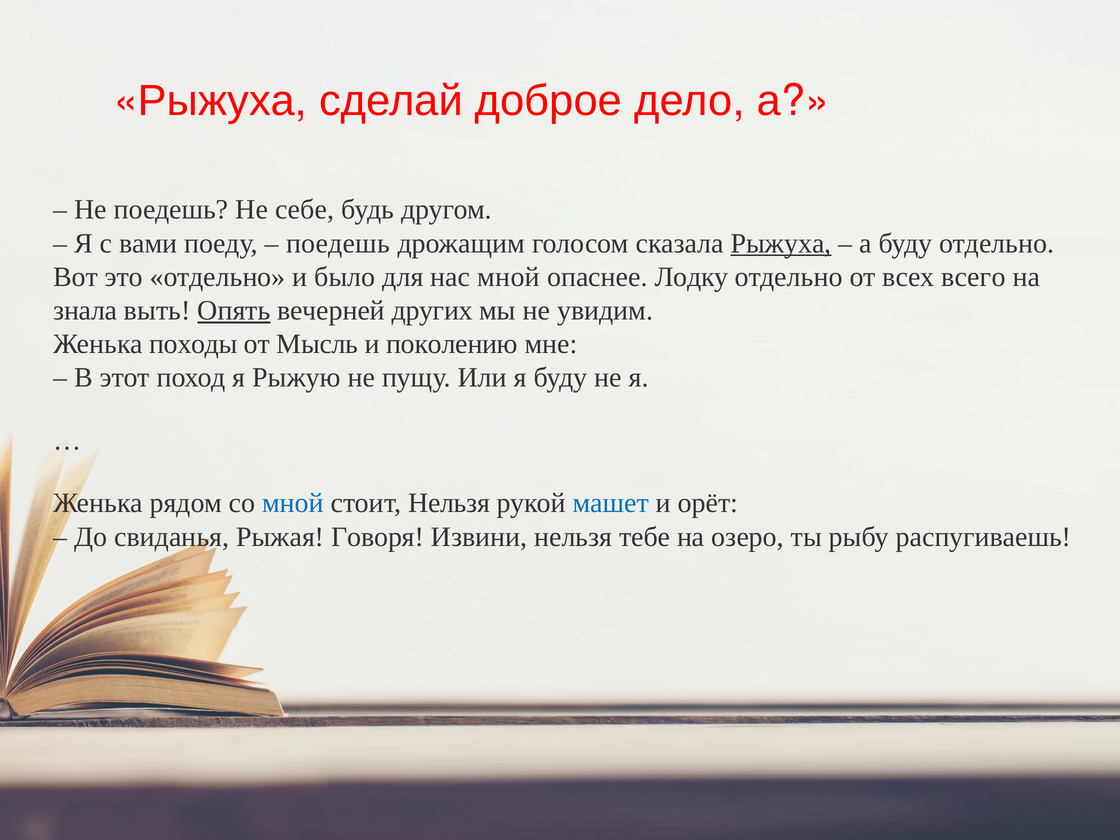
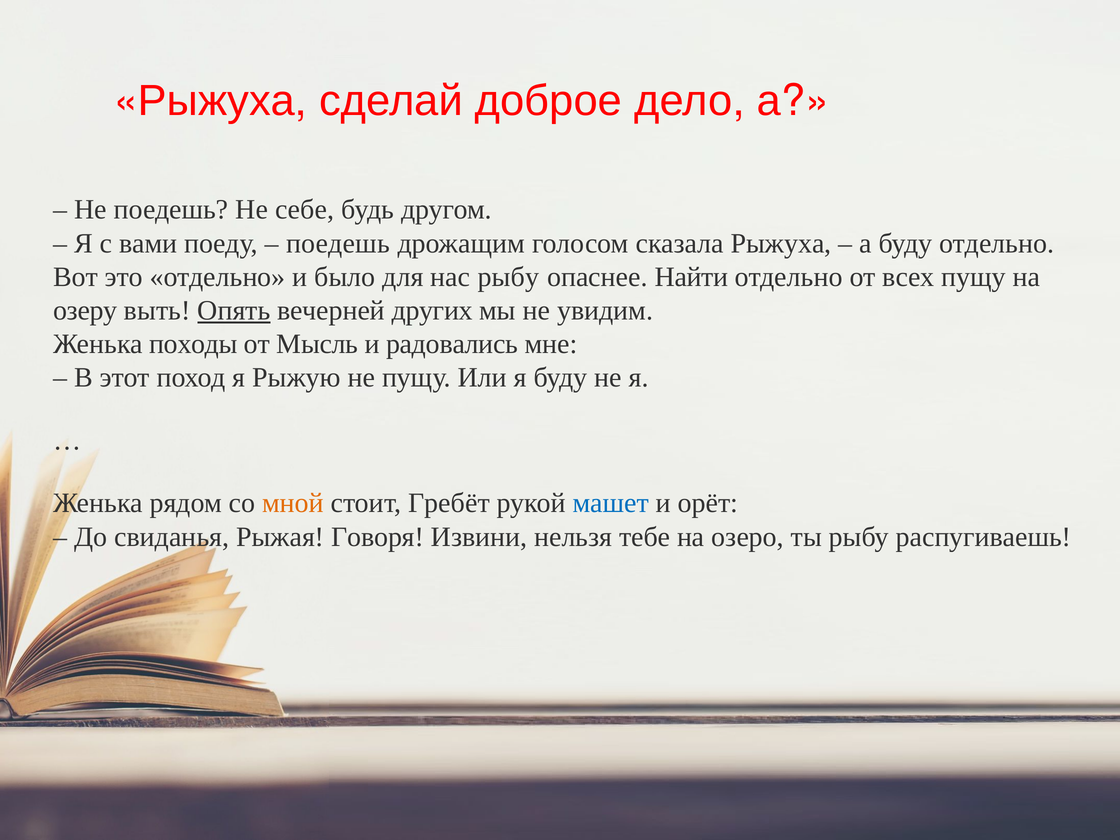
Рыжуха at (781, 243) underline: present -> none
нас мной: мной -> рыбу
Лодку: Лодку -> Найти
всех всего: всего -> пущу
знала: знала -> озеру
поколению: поколению -> радовались
мной at (293, 503) colour: blue -> orange
стоит Нельзя: Нельзя -> Гребёт
